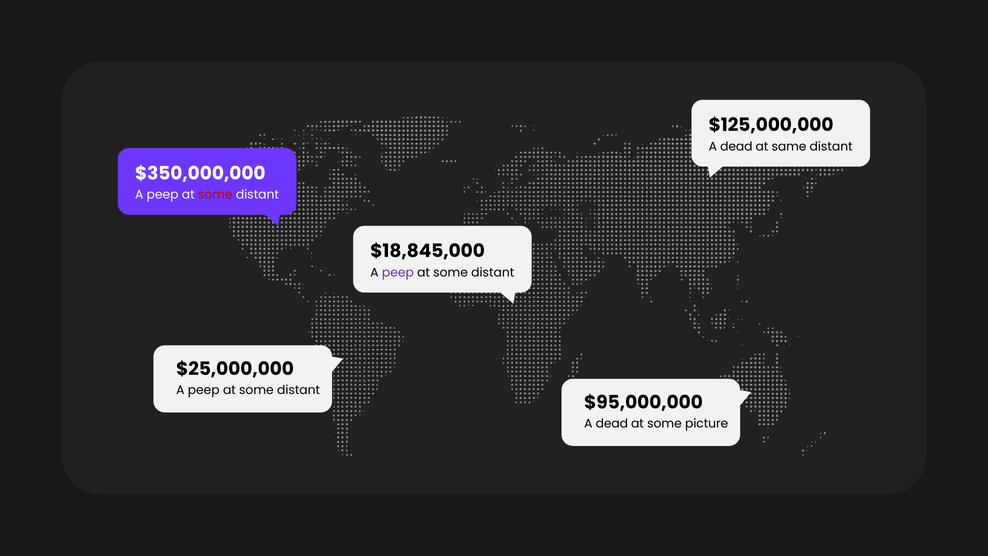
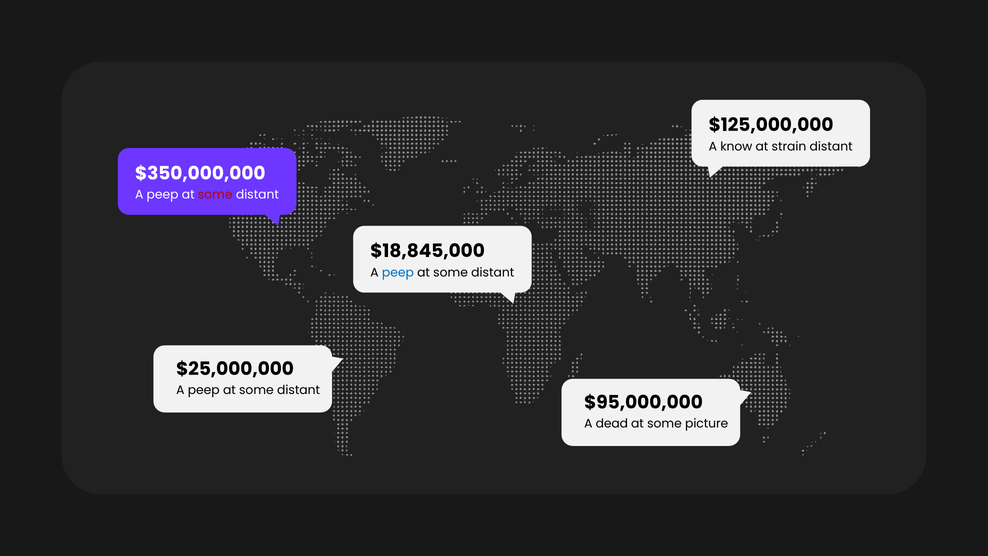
dead at (736, 146): dead -> know
same: same -> strain
peep at (398, 272) colour: purple -> blue
